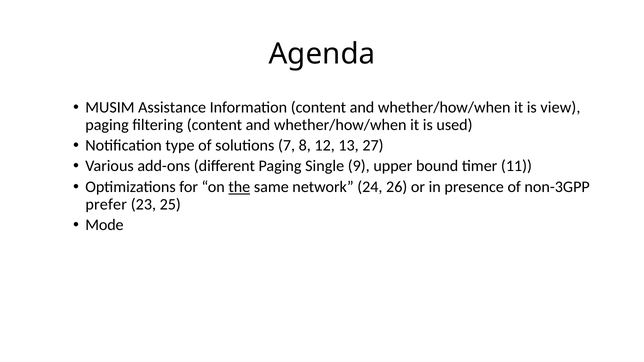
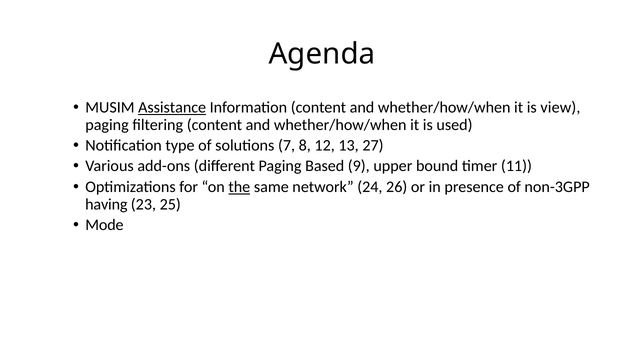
Assistance underline: none -> present
Single: Single -> Based
prefer: prefer -> having
